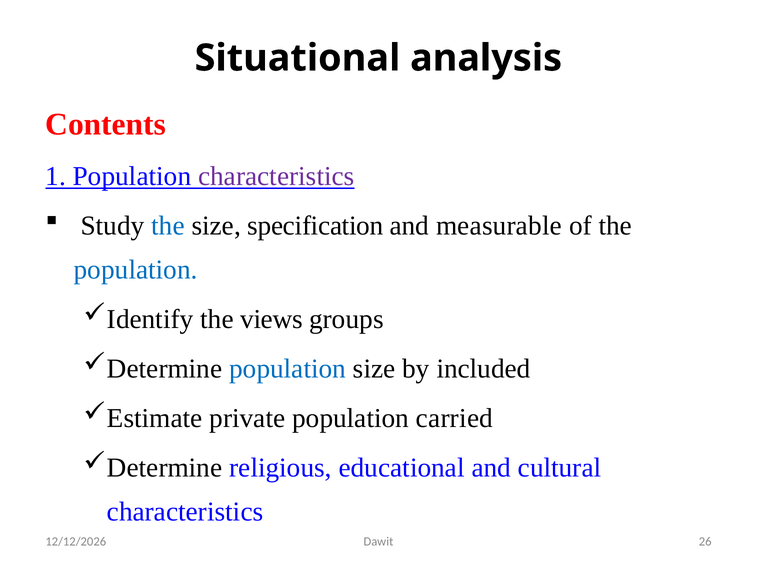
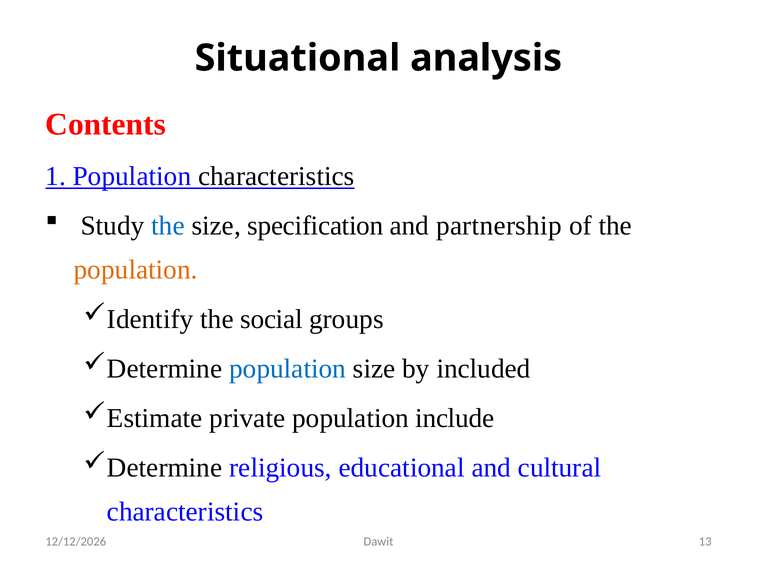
characteristics at (276, 176) colour: purple -> black
measurable: measurable -> partnership
population at (136, 270) colour: blue -> orange
views: views -> social
carried: carried -> include
26: 26 -> 13
